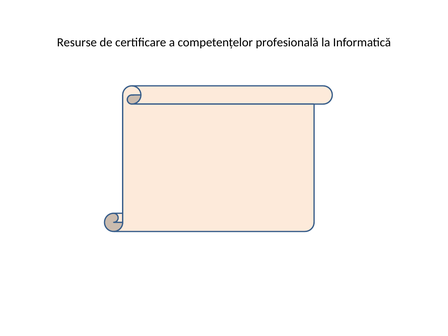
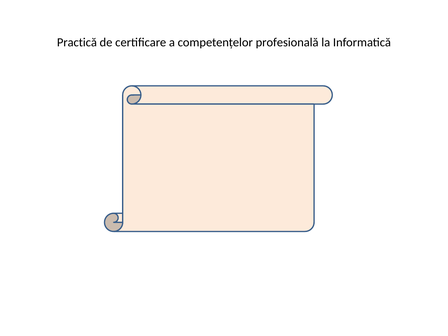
Resurse: Resurse -> Practică
